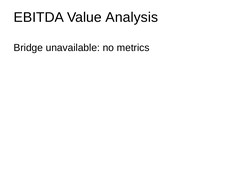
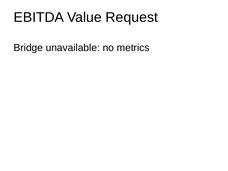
Analysis: Analysis -> Request
